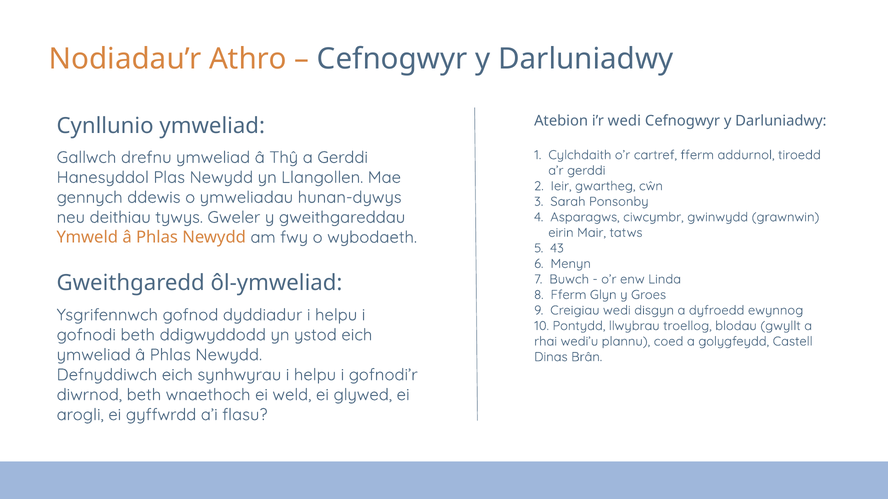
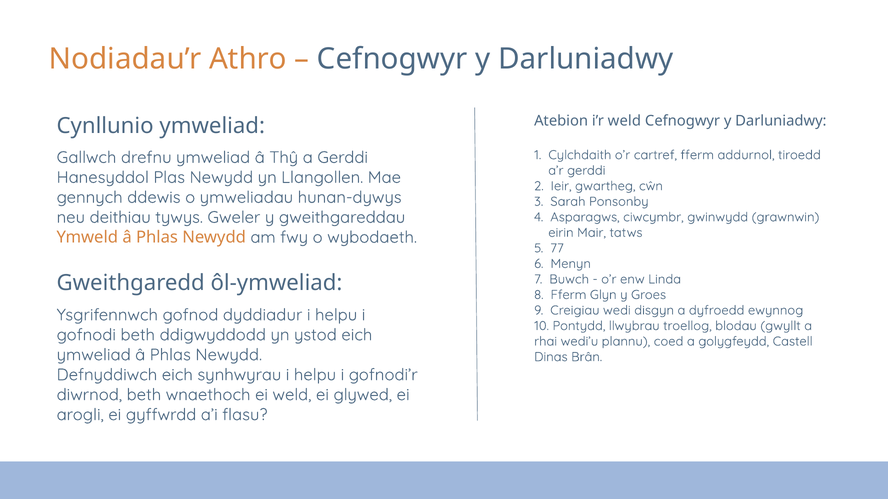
i’r wedi: wedi -> weld
43: 43 -> 77
